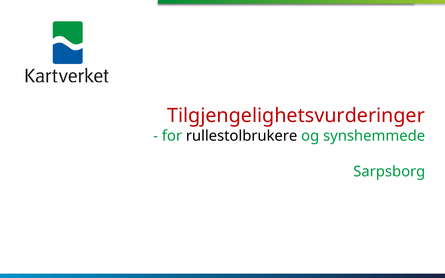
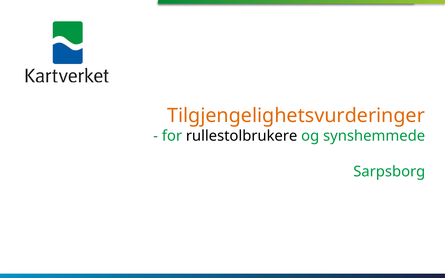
Tilgjengelighetsvurderinger colour: red -> orange
